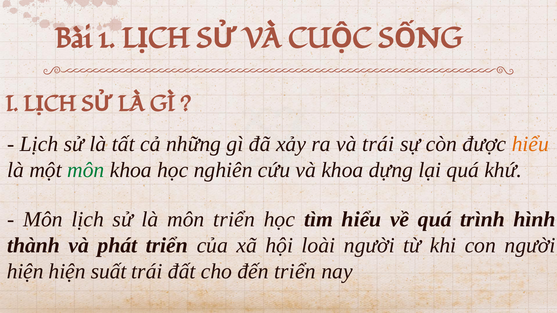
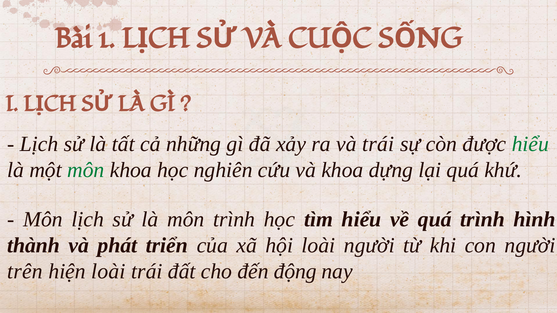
hiểu at (530, 144) colour: orange -> green
môn triển: triển -> trình
hiện at (25, 272): hiện -> trên
hiện suất: suất -> loài
đến triển: triển -> động
